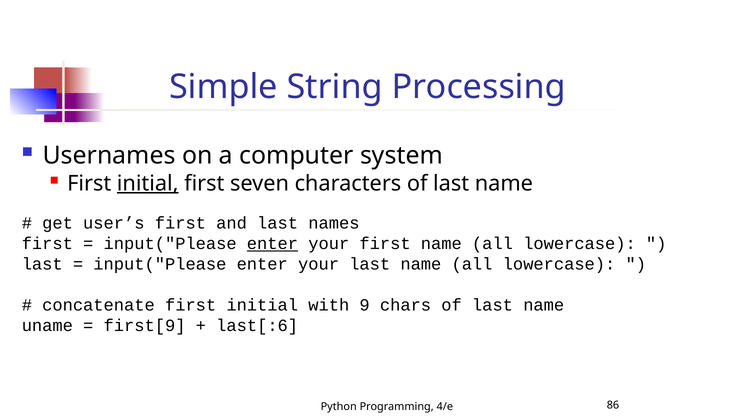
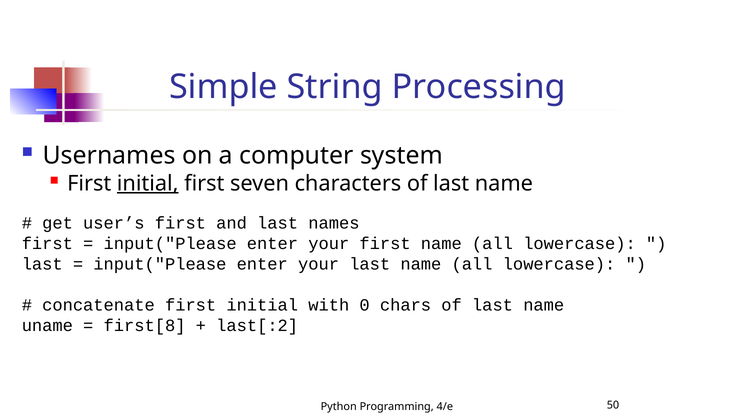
enter at (272, 243) underline: present -> none
9: 9 -> 0
first[9: first[9 -> first[8
last[:6: last[:6 -> last[:2
86: 86 -> 50
